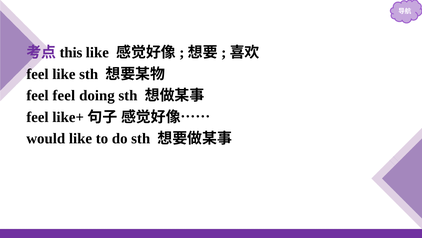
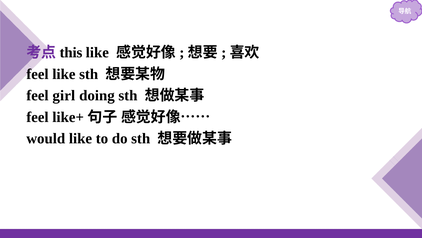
feel feel: feel -> girl
